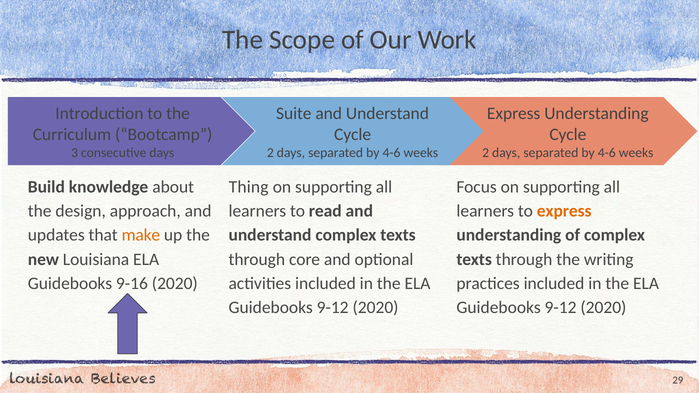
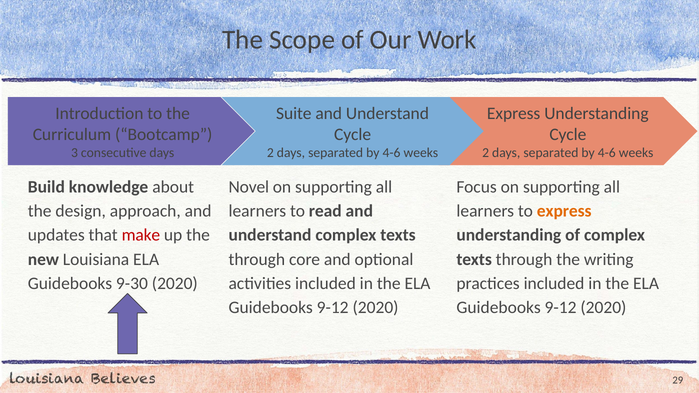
Thing: Thing -> Novel
make colour: orange -> red
9-16: 9-16 -> 9-30
